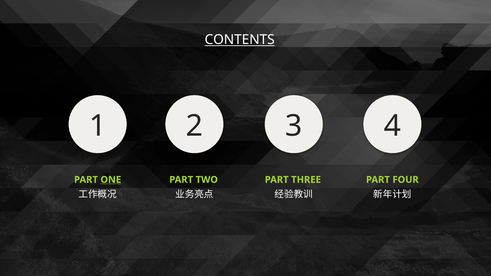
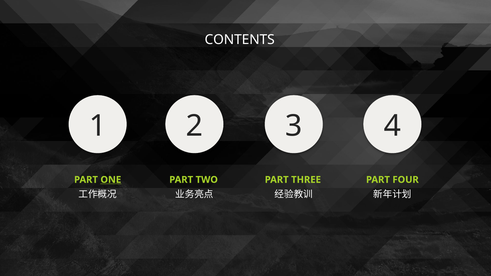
CONTENTS underline: present -> none
